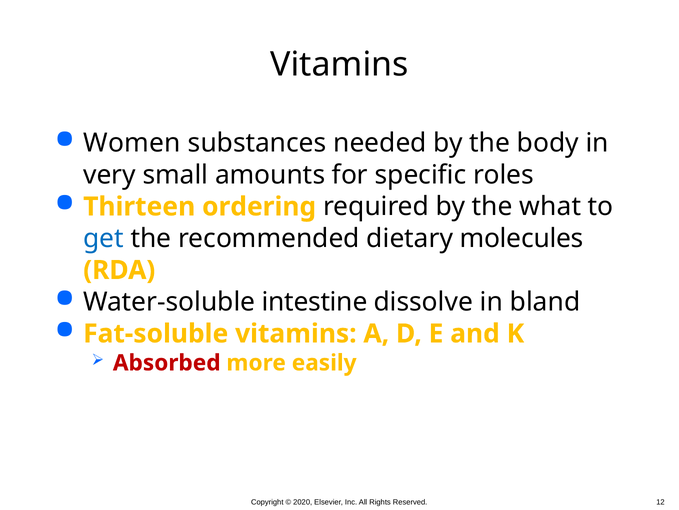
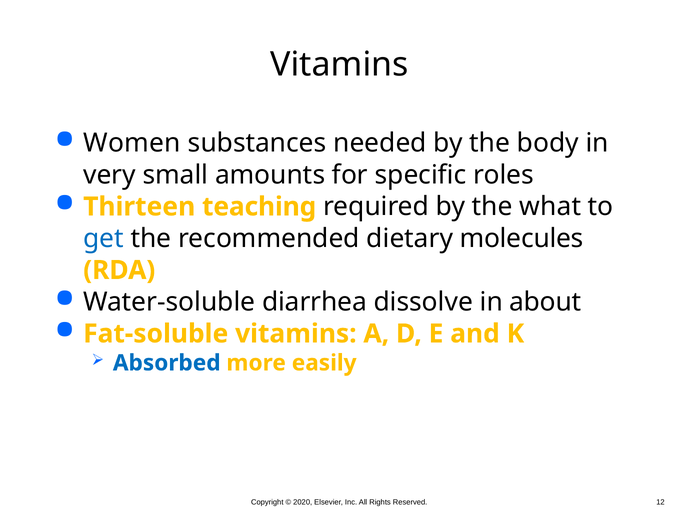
ordering: ordering -> teaching
intestine: intestine -> diarrhea
bland: bland -> about
Absorbed colour: red -> blue
